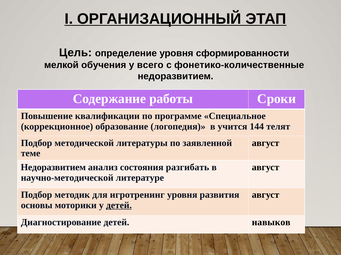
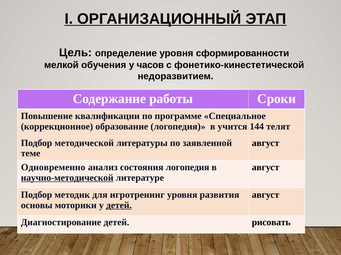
всего: всего -> часов
фонетико-количественные: фонетико-количественные -> фонетико-кинестетической
Недоразвитием at (53, 168): Недоразвитием -> Одновременно
состояния разгибать: разгибать -> логопедия
научно-методической underline: none -> present
навыков: навыков -> рисовать
